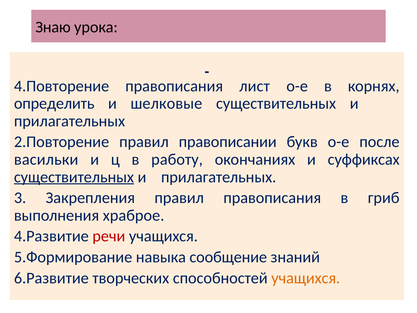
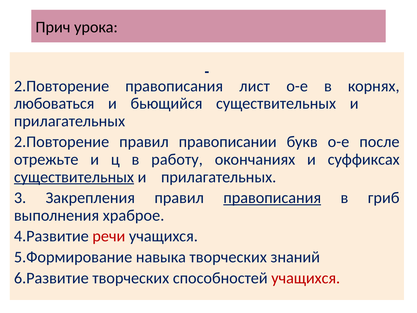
Знаю: Знаю -> Прич
4.Повторение at (62, 86): 4.Повторение -> 2.Повторение
определить: определить -> любоваться
шелковые: шелковые -> бьющийся
васильки: васильки -> отрежьте
правописания at (272, 198) underline: none -> present
навыка сообщение: сообщение -> творческих
учащихся at (306, 278) colour: orange -> red
